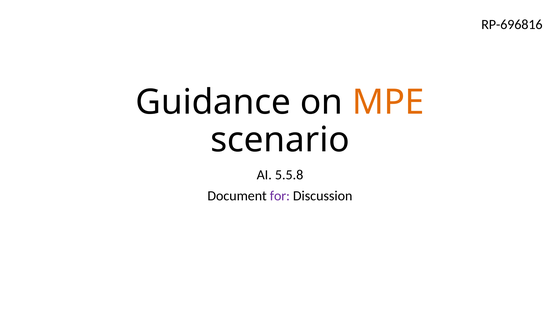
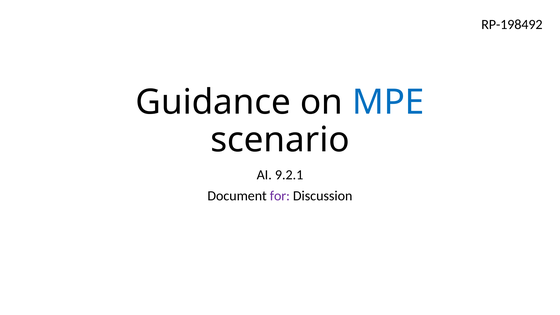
RP-696816: RP-696816 -> RP-198492
MPE colour: orange -> blue
5.5.8: 5.5.8 -> 9.2.1
